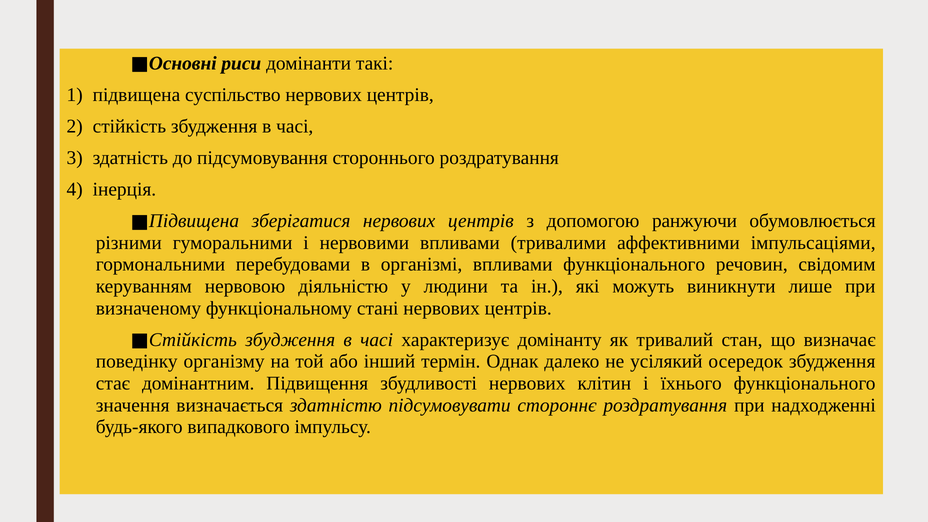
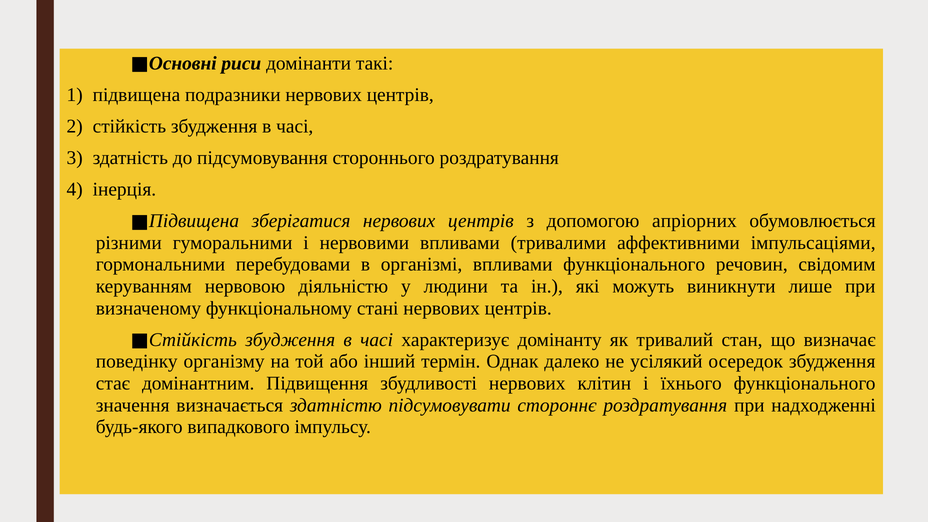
суспільство: суспільство -> подразники
ранжуючи: ранжуючи -> апріорних
